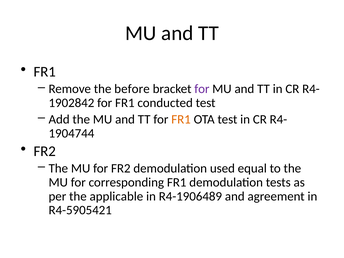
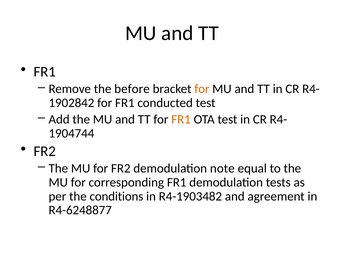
for at (202, 89) colour: purple -> orange
used: used -> note
applicable: applicable -> conditions
R4-1906489: R4-1906489 -> R4-1903482
R4-5905421: R4-5905421 -> R4-6248877
